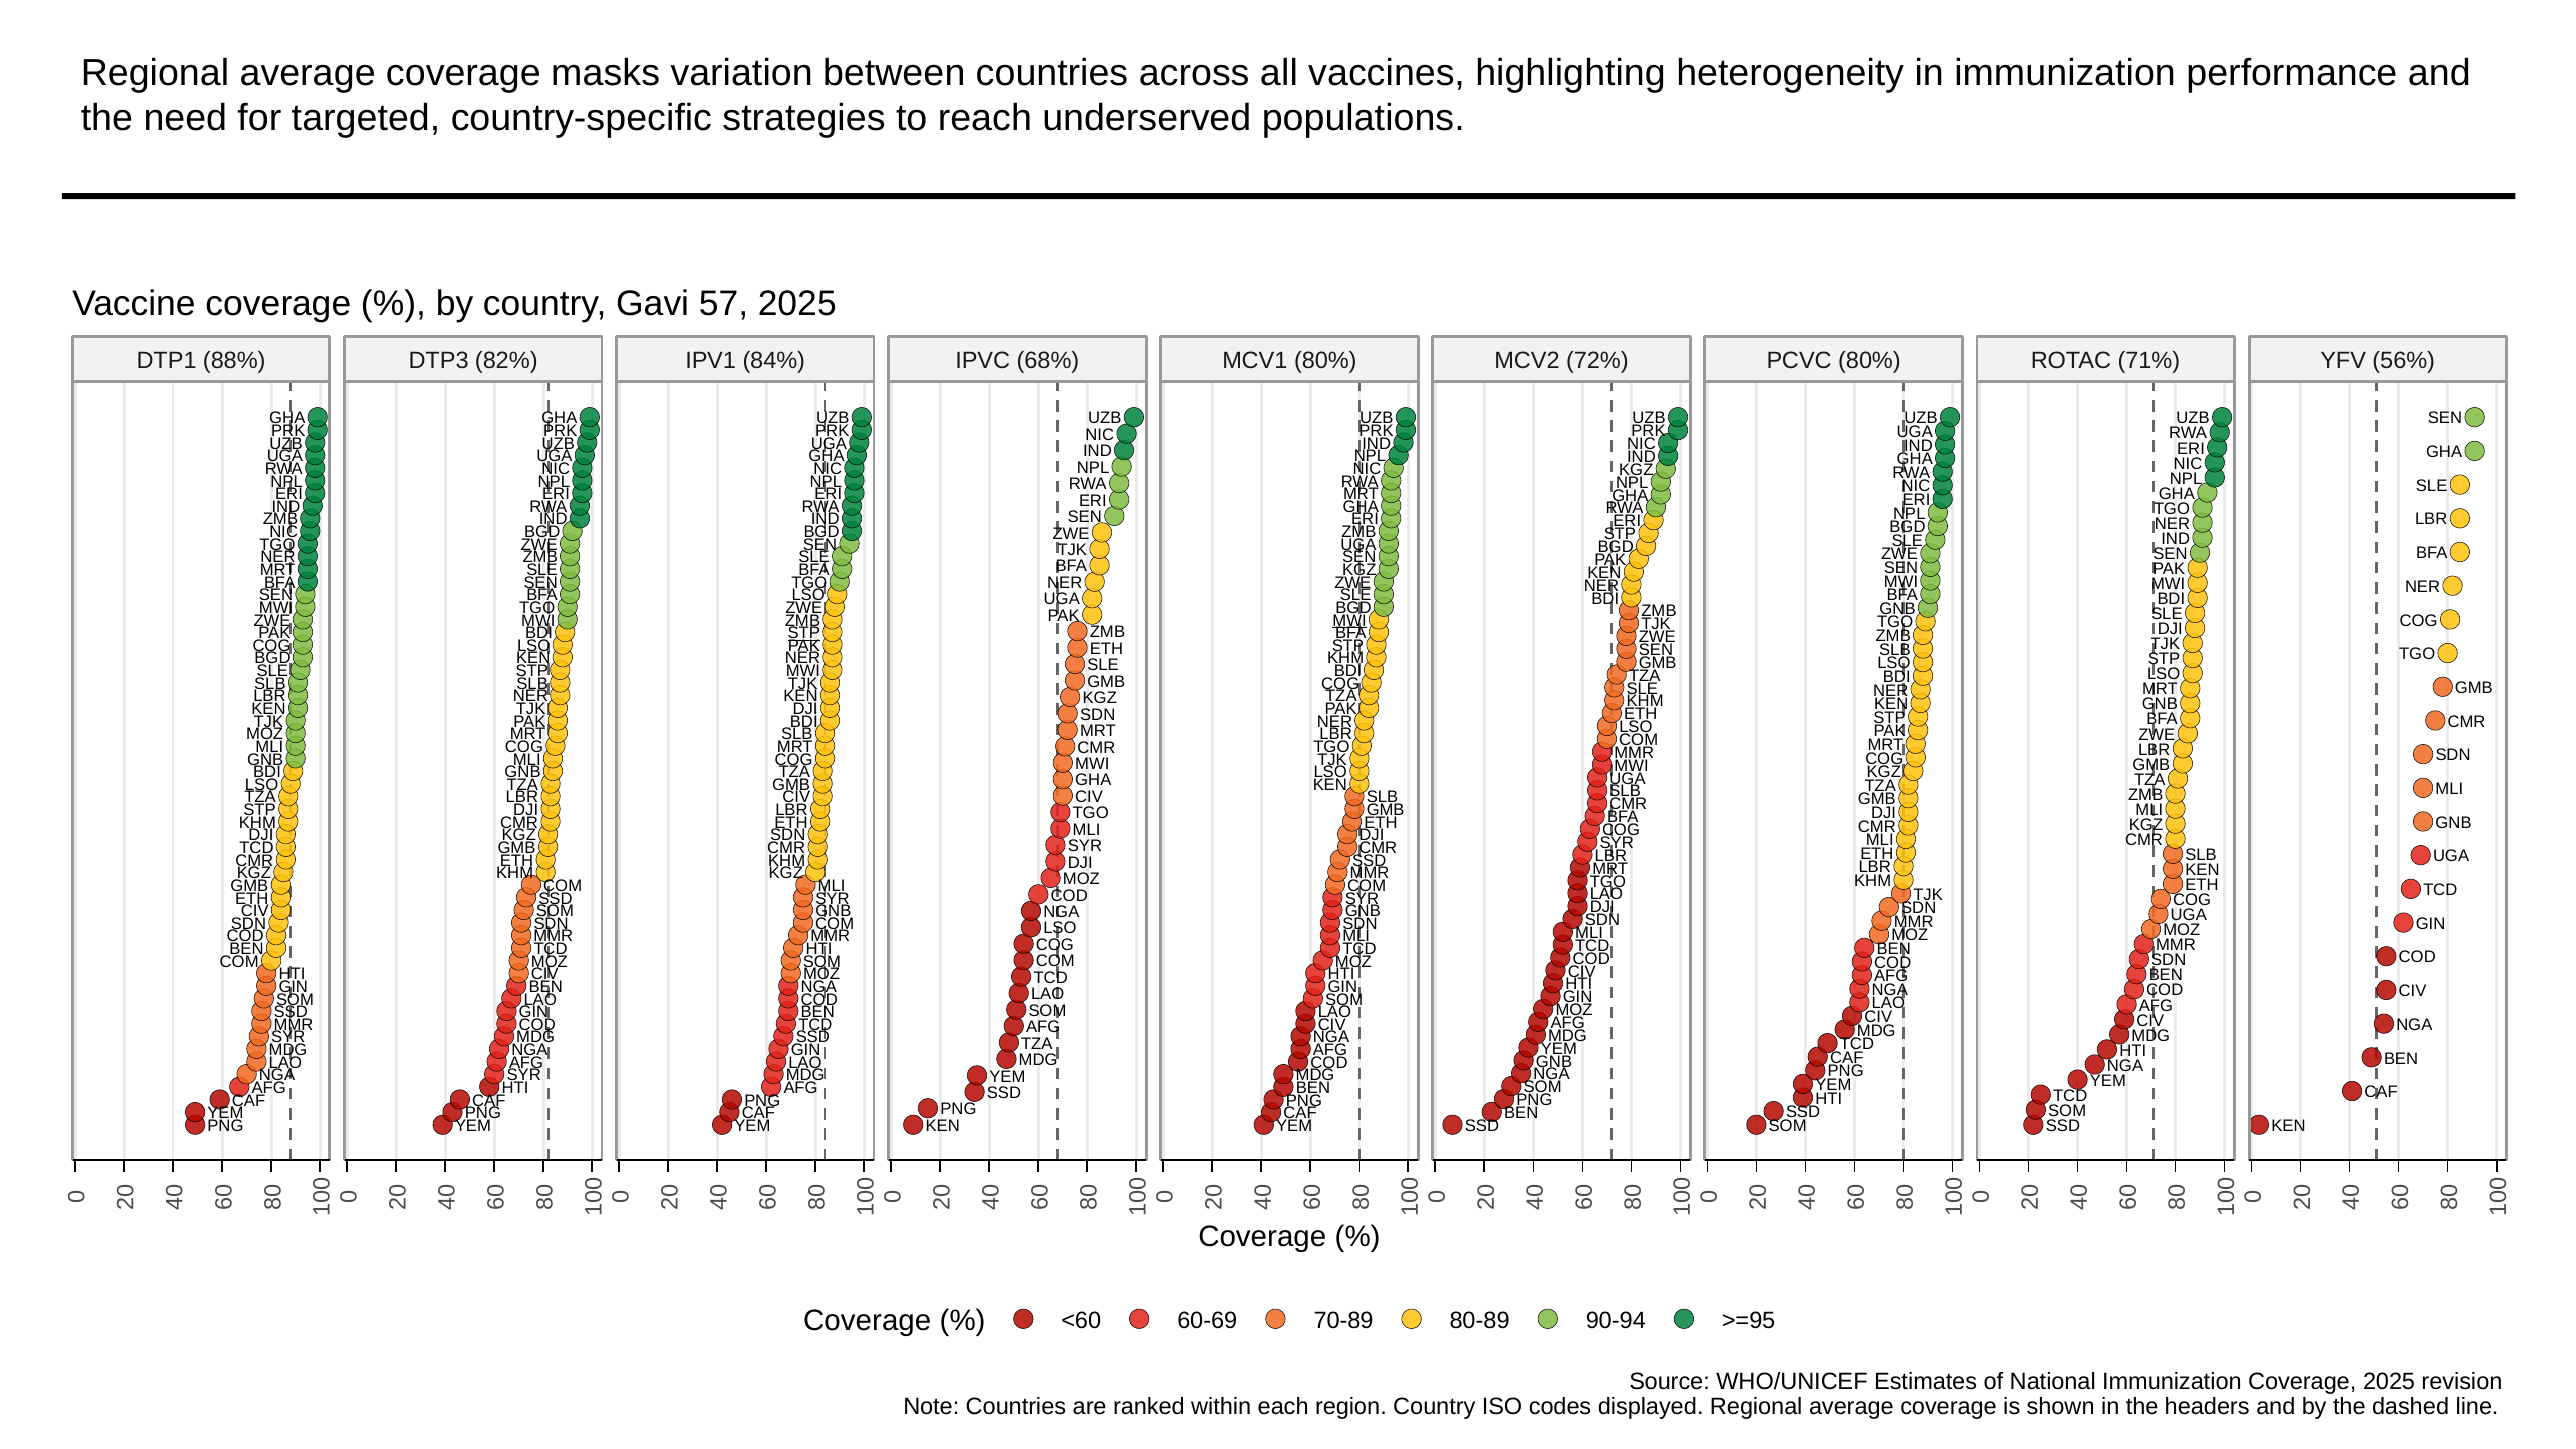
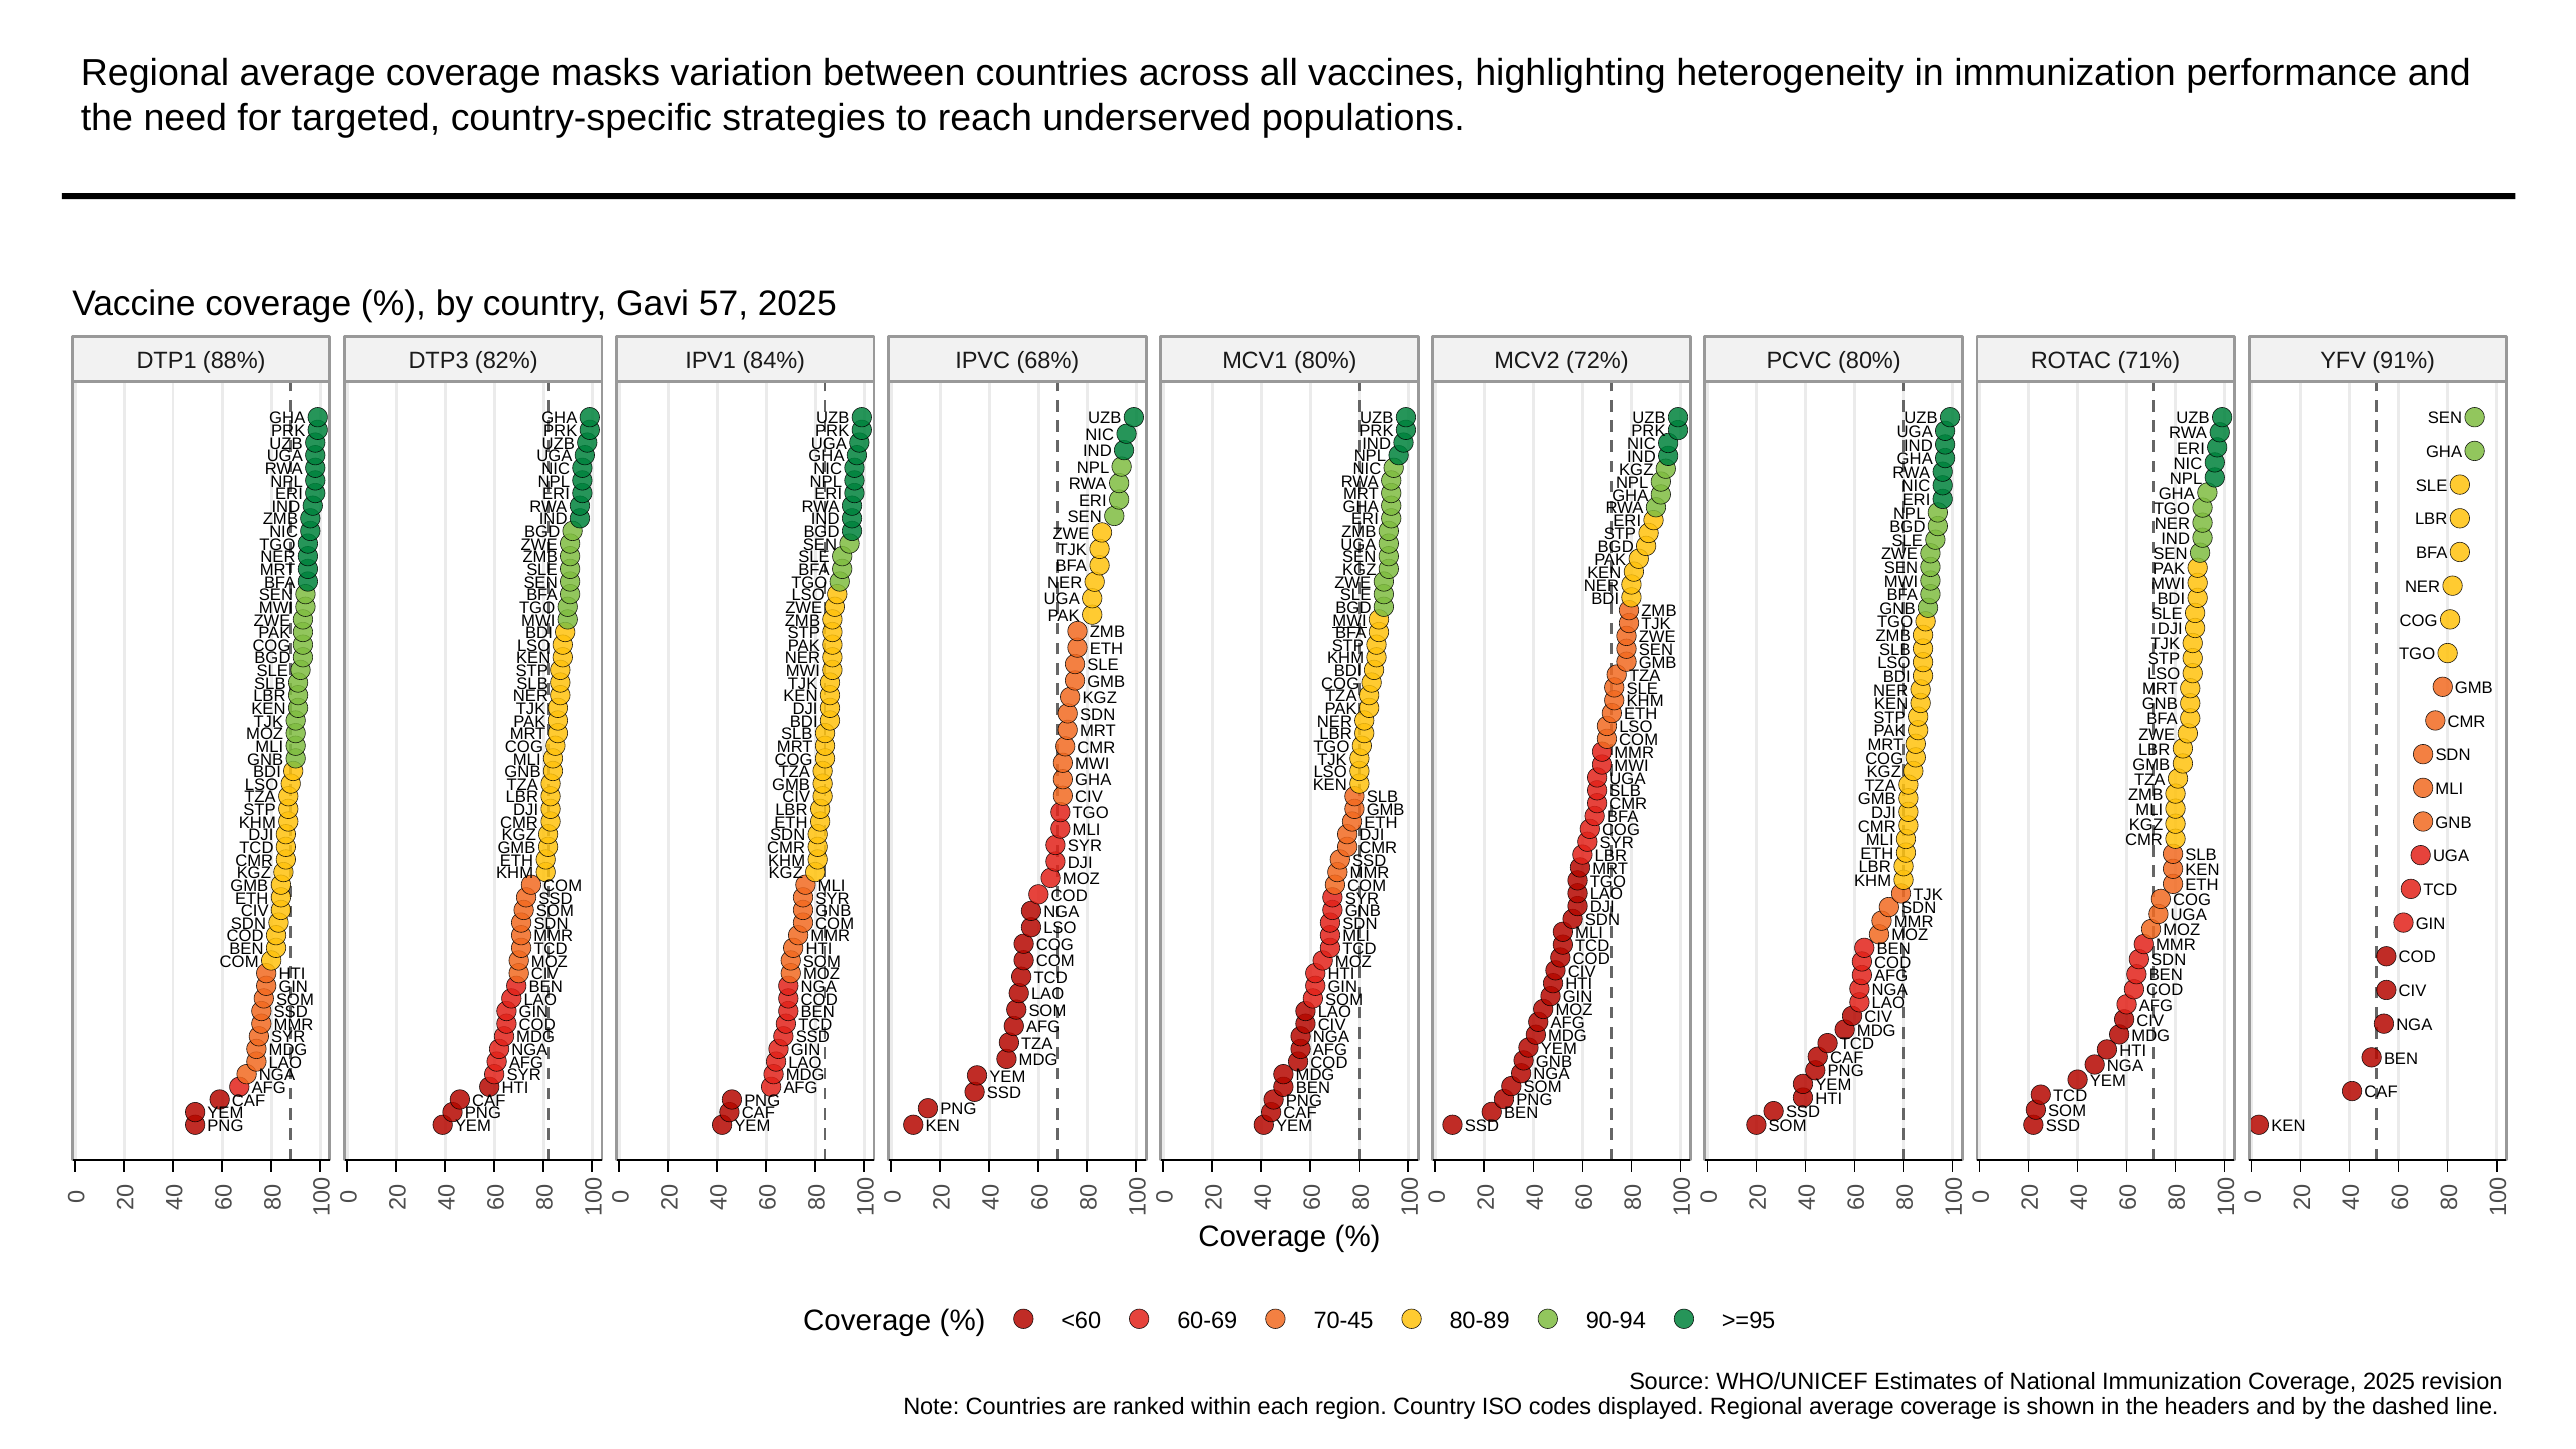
56%: 56% -> 91%
STP at (804, 633) underline: present -> none
70-89: 70-89 -> 70-45
